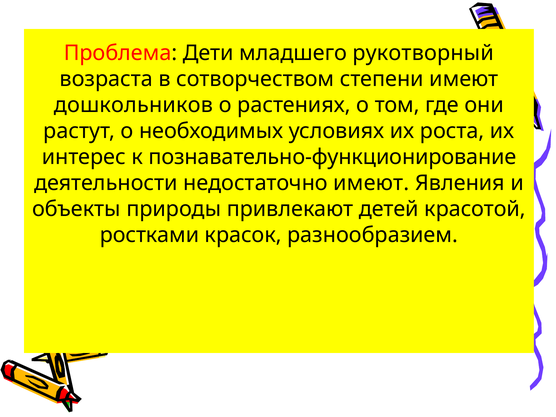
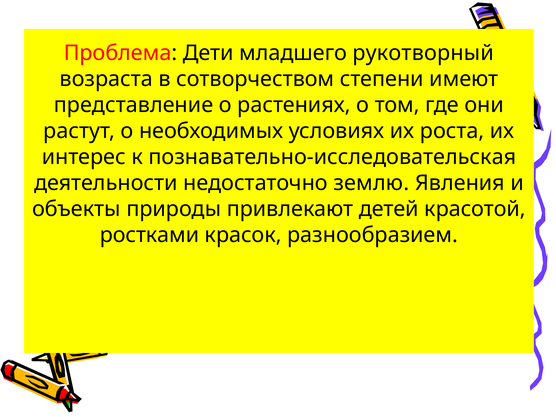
дошкольников: дошкольников -> представление
познавательно-функционирование: познавательно-функционирование -> познавательно-исследовательская
недостаточно имеют: имеют -> землю
